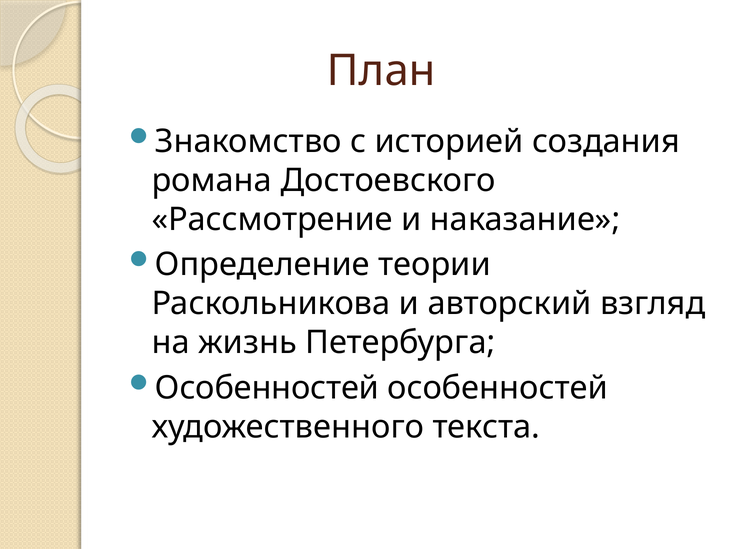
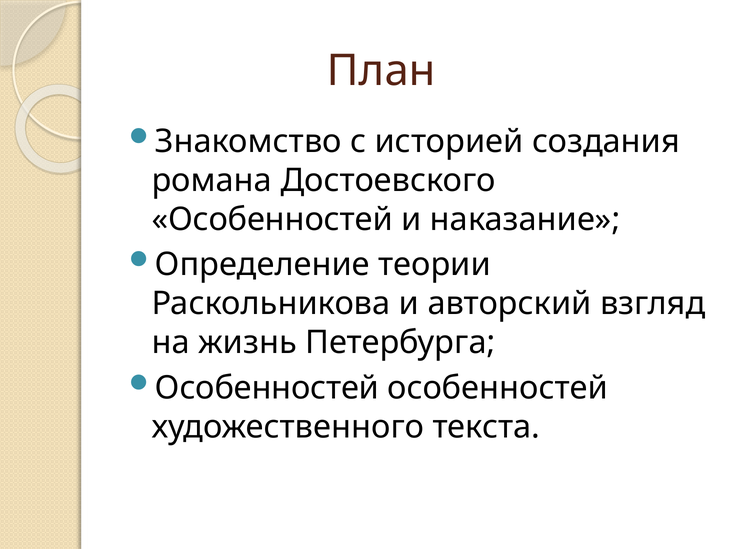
Рассмотрение at (272, 220): Рассмотрение -> Особенностей
